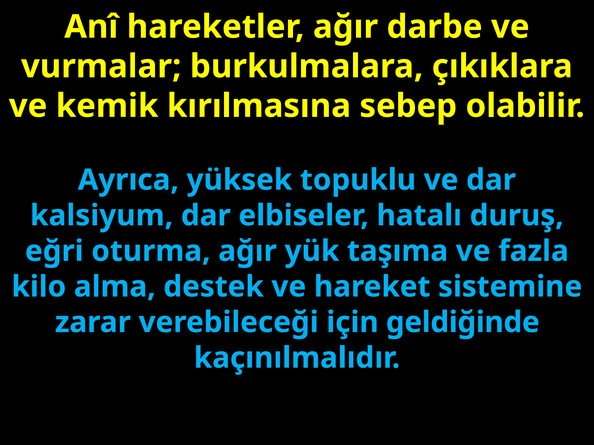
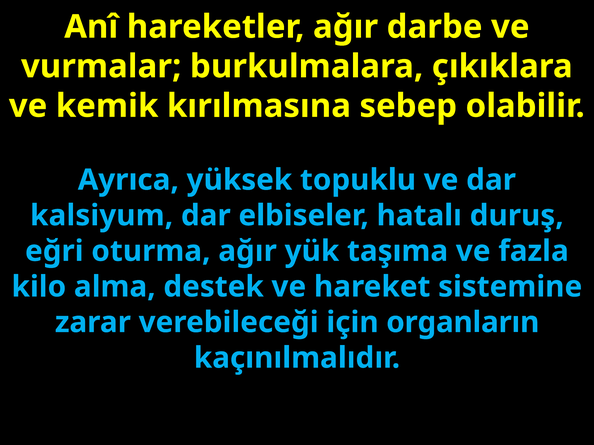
geldiğinde: geldiğinde -> organların
